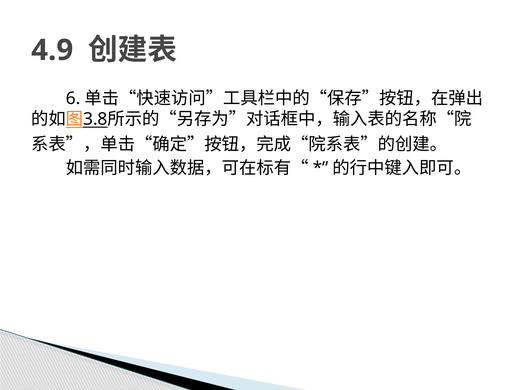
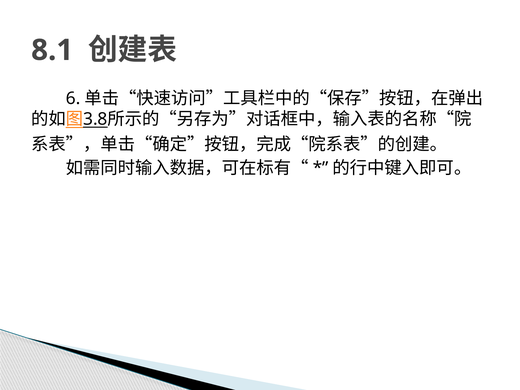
4.9: 4.9 -> 8.1
